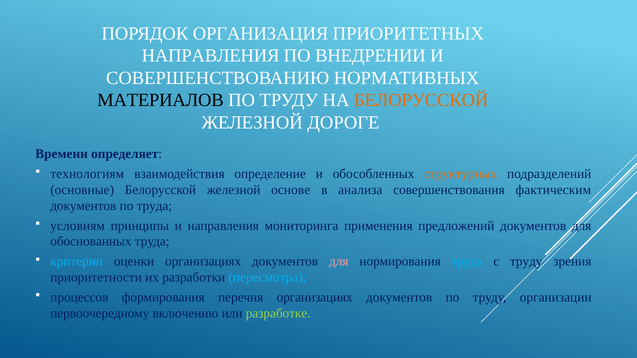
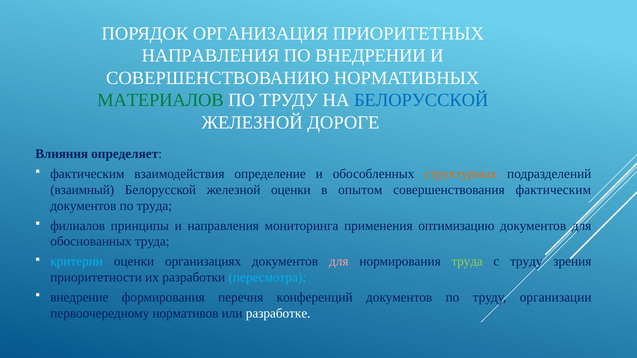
МАТЕРИАЛОВ colour: black -> green
БЕЛОРУССКОЙ at (421, 100) colour: orange -> blue
Времени: Времени -> Влияния
технологиям at (87, 174): технологиям -> фактическим
основные: основные -> взаимный
железной основе: основе -> оценки
анализа: анализа -> опытом
условиям: условиям -> филиалов
предложений: предложений -> оптимизацию
труда at (467, 262) colour: light blue -> light green
процессов: процессов -> внедрение
перечня организациях: организациях -> конференций
включению: включению -> нормативов
разработке colour: light green -> white
